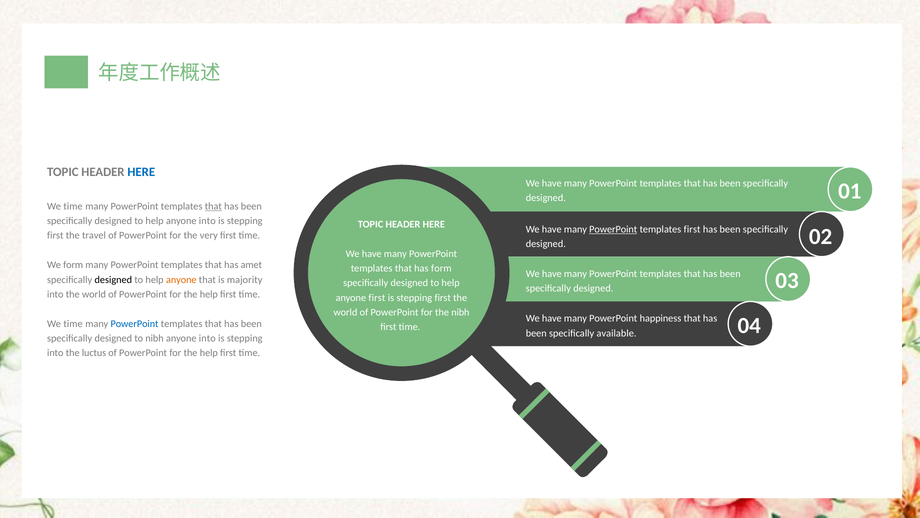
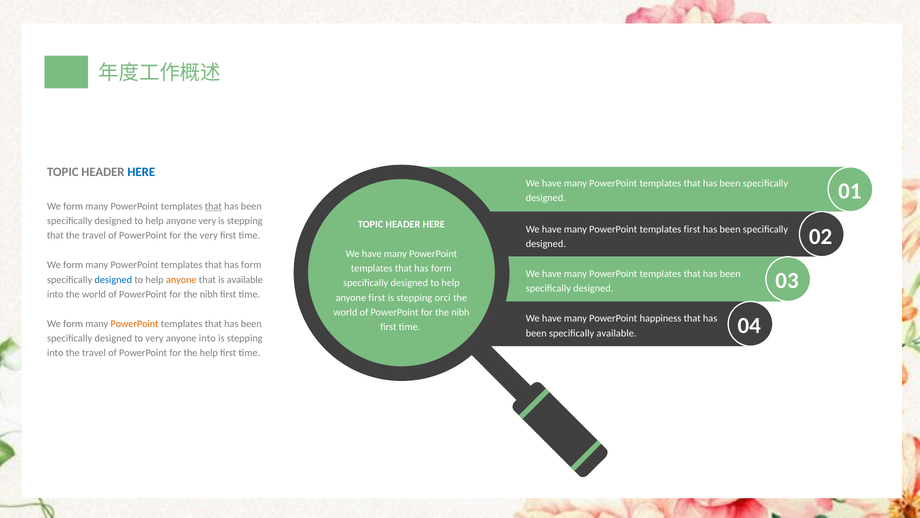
time at (73, 206): time -> form
help anyone into: into -> very
PowerPoint at (613, 229) underline: present -> none
first at (55, 235): first -> that
amet at (251, 265): amet -> form
designed at (113, 279) colour: black -> blue
is majority: majority -> available
help at (209, 294): help -> nibh
first at (443, 298): first -> orci
time at (73, 323): time -> form
PowerPoint at (135, 323) colour: blue -> orange
to nibh: nibh -> very
into the luctus: luctus -> travel
